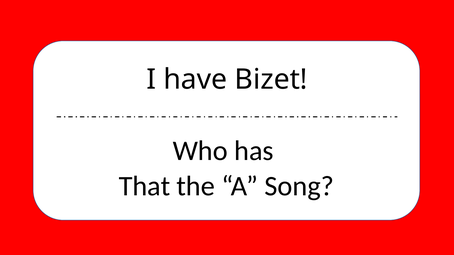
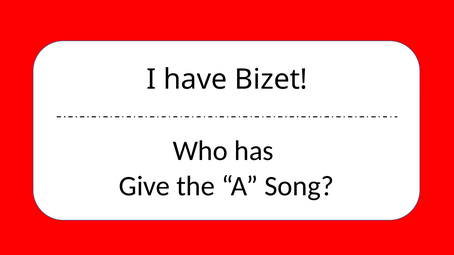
That: That -> Give
